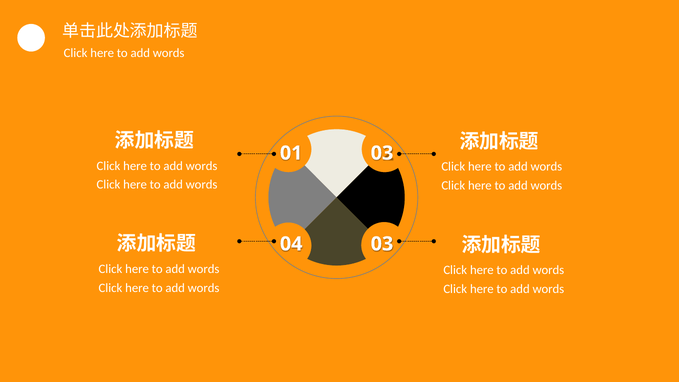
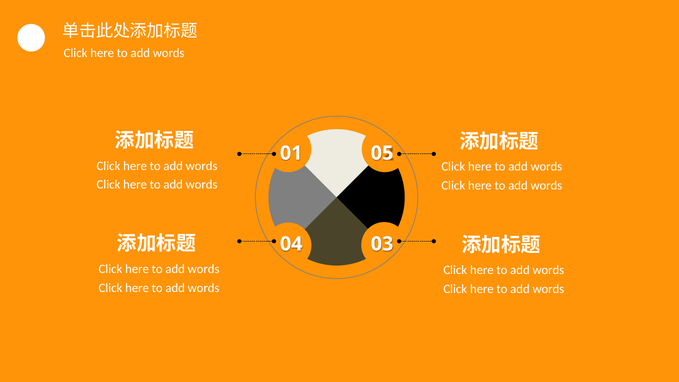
01 03: 03 -> 05
